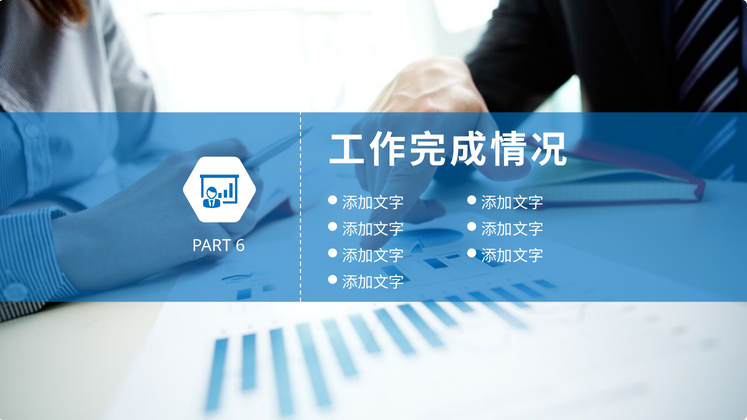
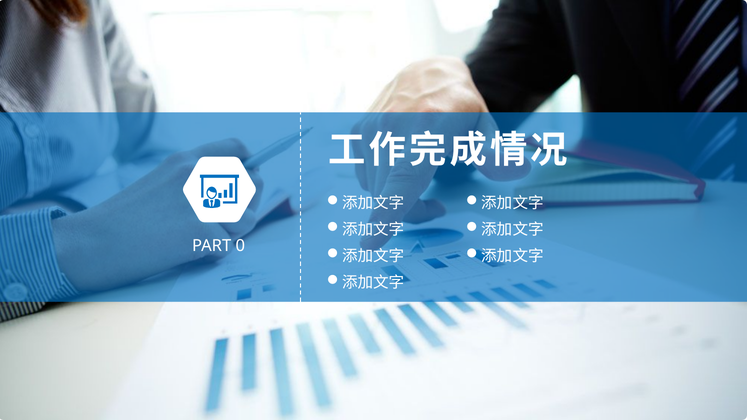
6: 6 -> 0
